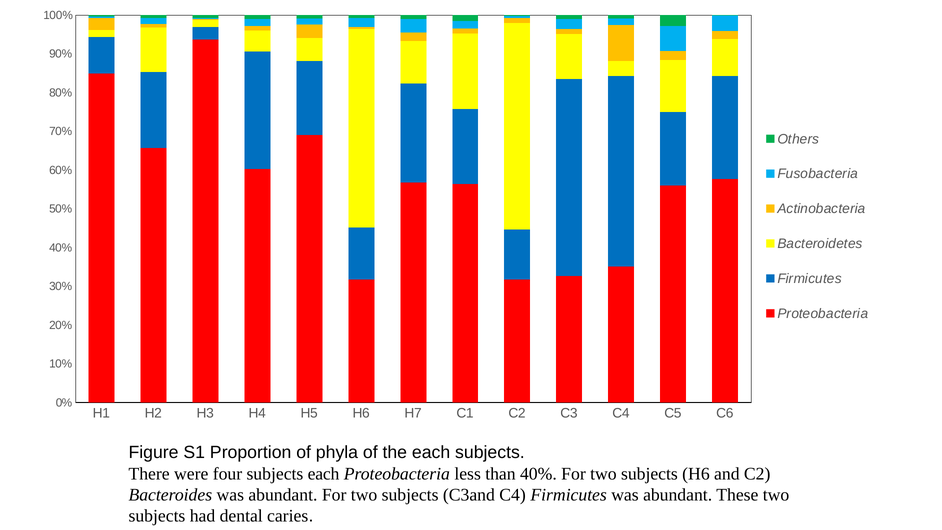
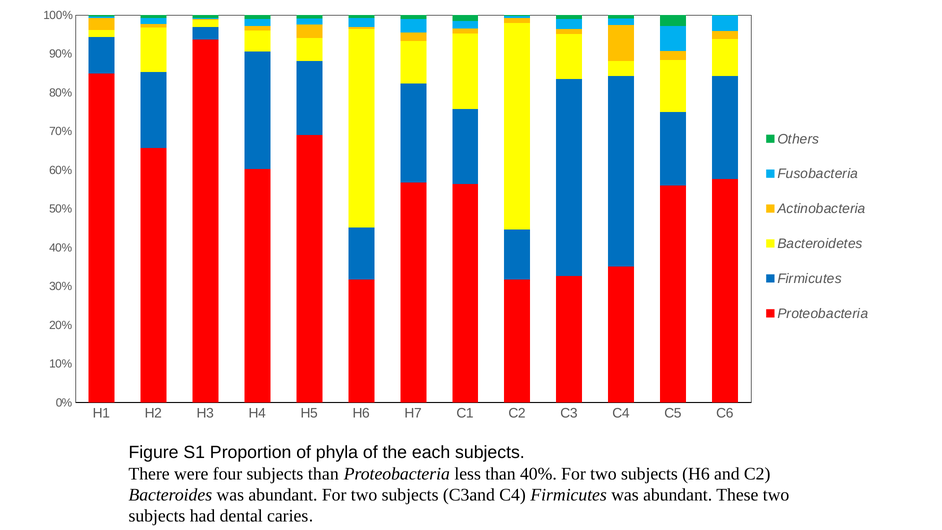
subjects each: each -> than
